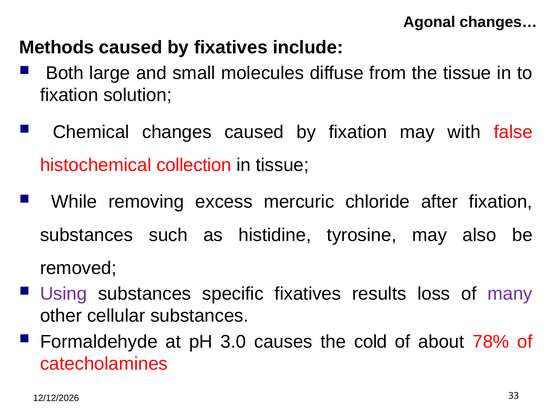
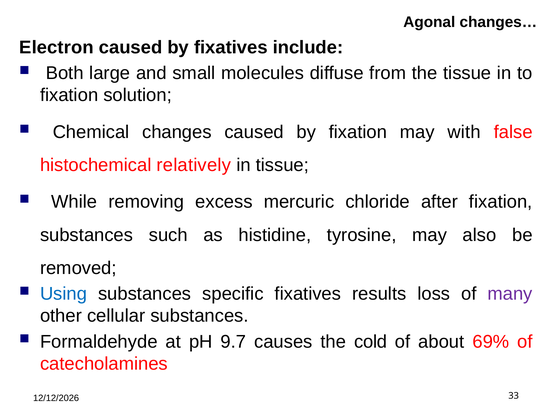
Methods: Methods -> Electron
collection: collection -> relatively
Using colour: purple -> blue
3.0: 3.0 -> 9.7
78%: 78% -> 69%
